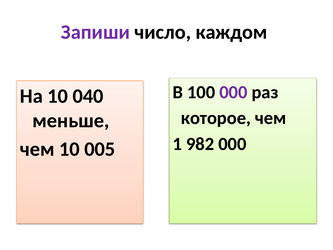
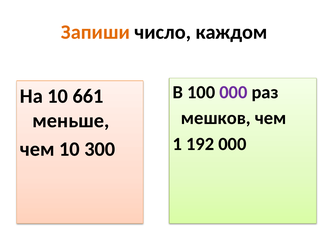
Запиши colour: purple -> orange
040: 040 -> 661
которое: которое -> мешков
982: 982 -> 192
005: 005 -> 300
